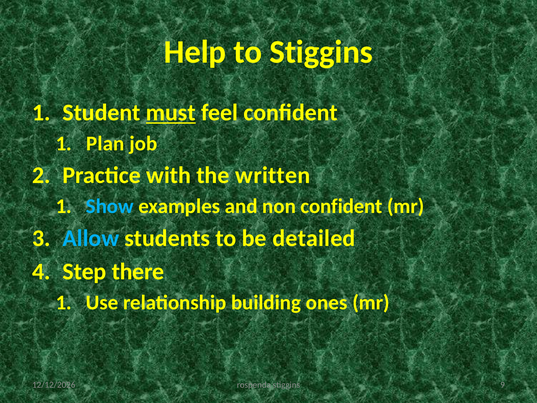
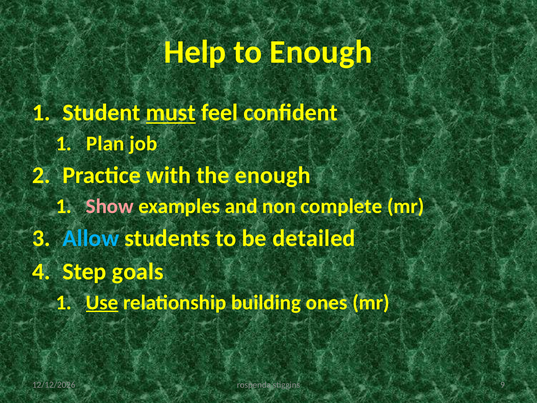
to Stiggins: Stiggins -> Enough
the written: written -> enough
Show colour: light blue -> pink
non confident: confident -> complete
there: there -> goals
Use underline: none -> present
